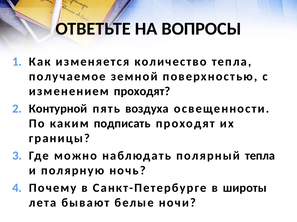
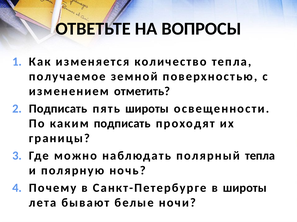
изменением проходят: проходят -> отметить
Контурной at (58, 109): Контурной -> Подписать
пять воздуха: воздуха -> широты
